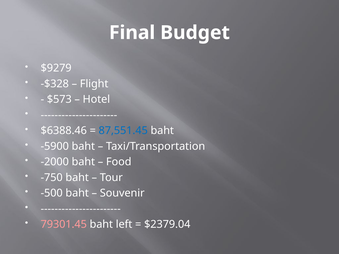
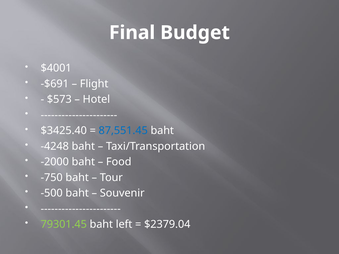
$9279: $9279 -> $4001
-$328: -$328 -> -$691
$6388.46: $6388.46 -> $3425.40
-5900: -5900 -> -4248
79301.45 colour: pink -> light green
